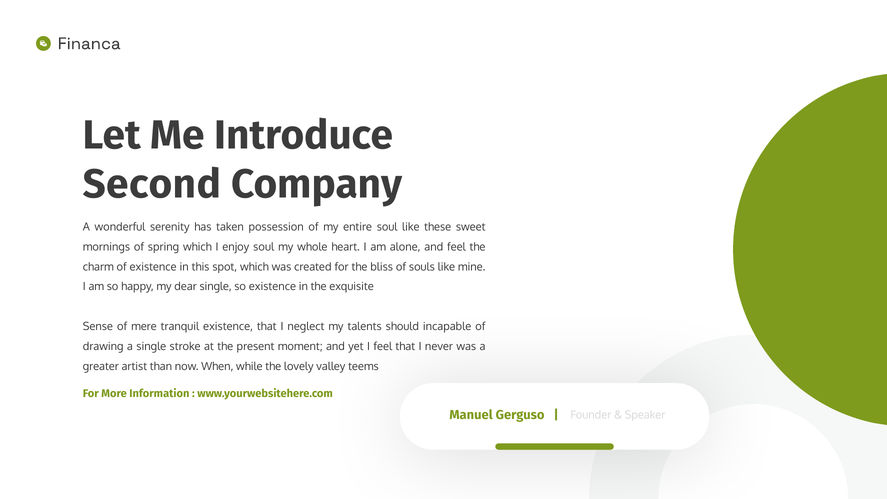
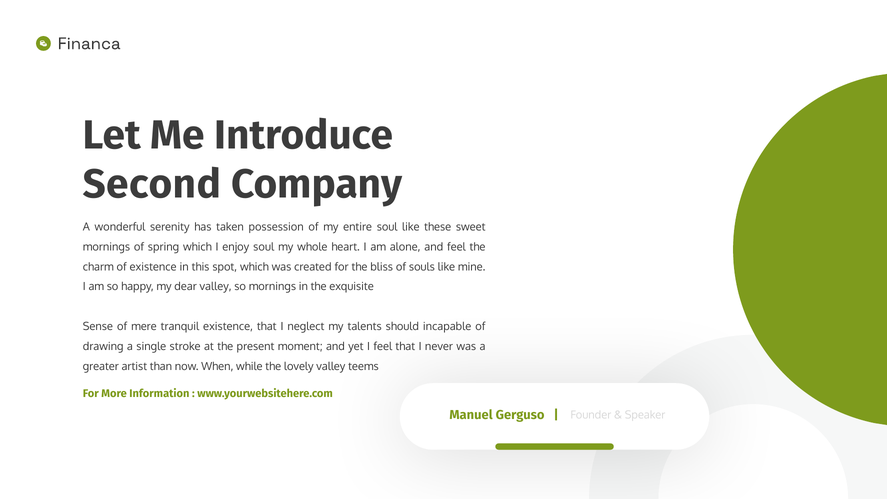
dear single: single -> valley
so existence: existence -> mornings
